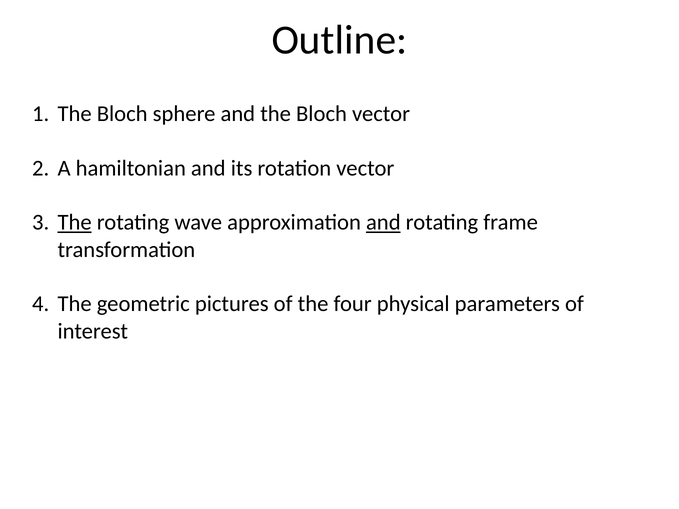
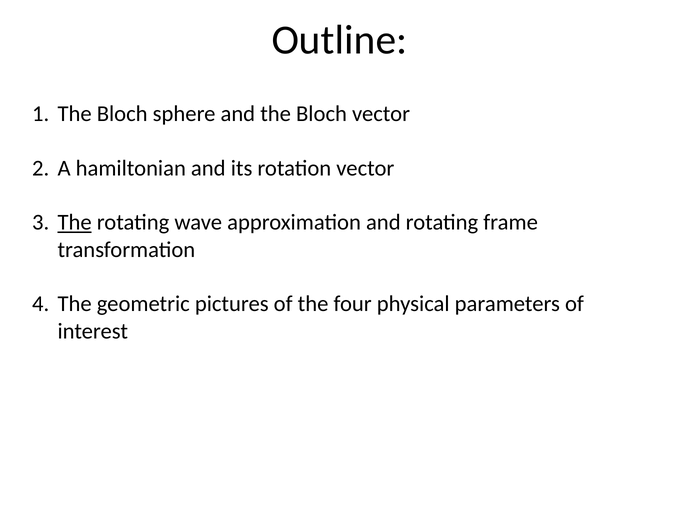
and at (383, 223) underline: present -> none
